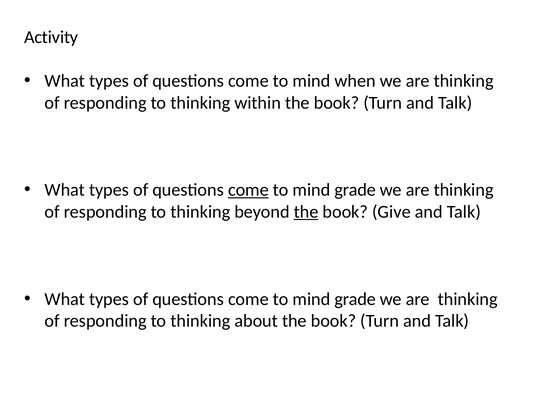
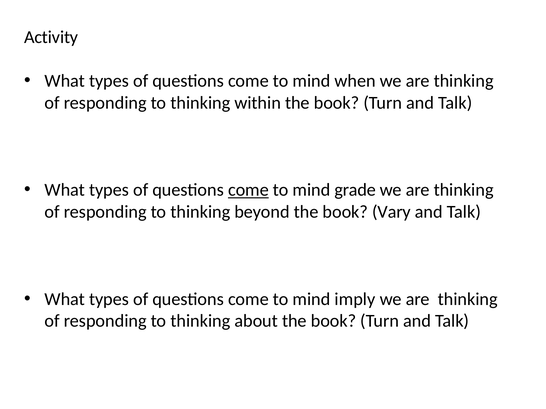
the at (306, 212) underline: present -> none
Give: Give -> Vary
grade at (355, 299): grade -> imply
